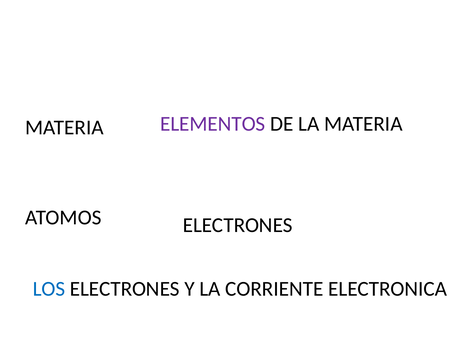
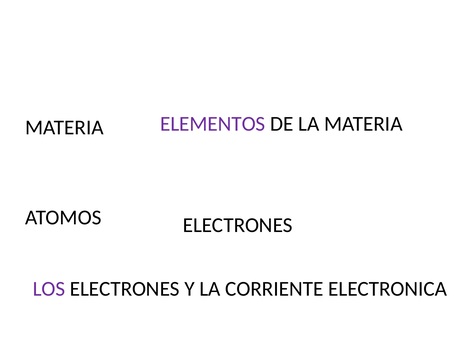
LOS colour: blue -> purple
